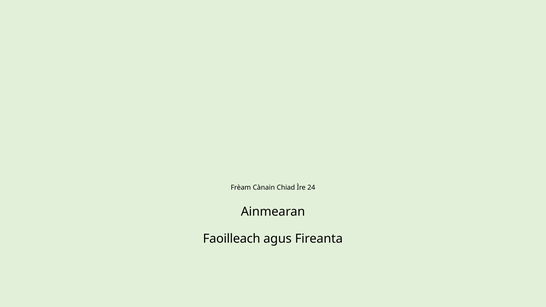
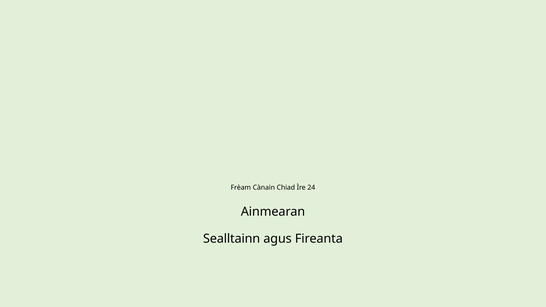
Faoilleach: Faoilleach -> Sealltainn
